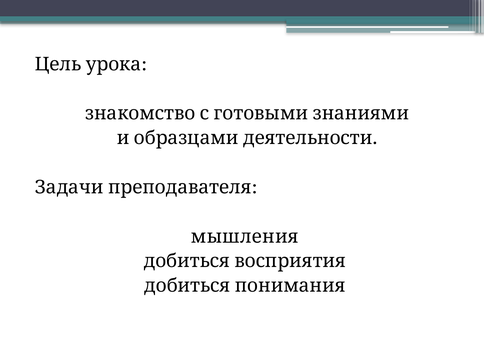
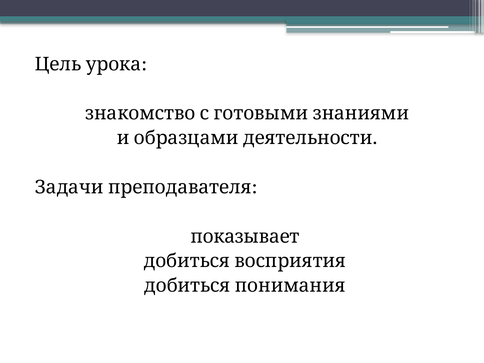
мышления: мышления -> показывает
